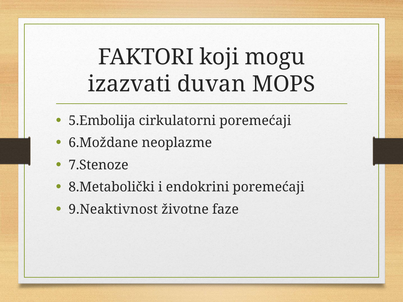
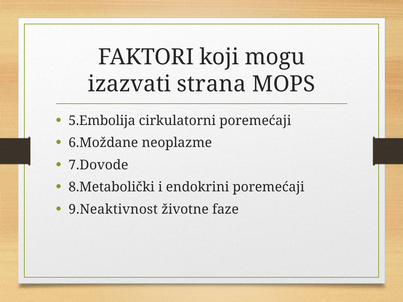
duvan: duvan -> strana
7.Stenoze: 7.Stenoze -> 7.Dovode
